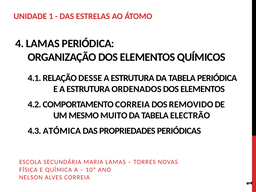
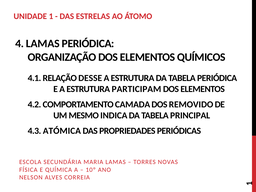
ORDENADOS: ORDENADOS -> PARTICIPAM
COMPORTAMENTO CORREIA: CORREIA -> CAMADA
MUITO: MUITO -> INDICA
ELECTRÃO: ELECTRÃO -> PRINCIPAL
